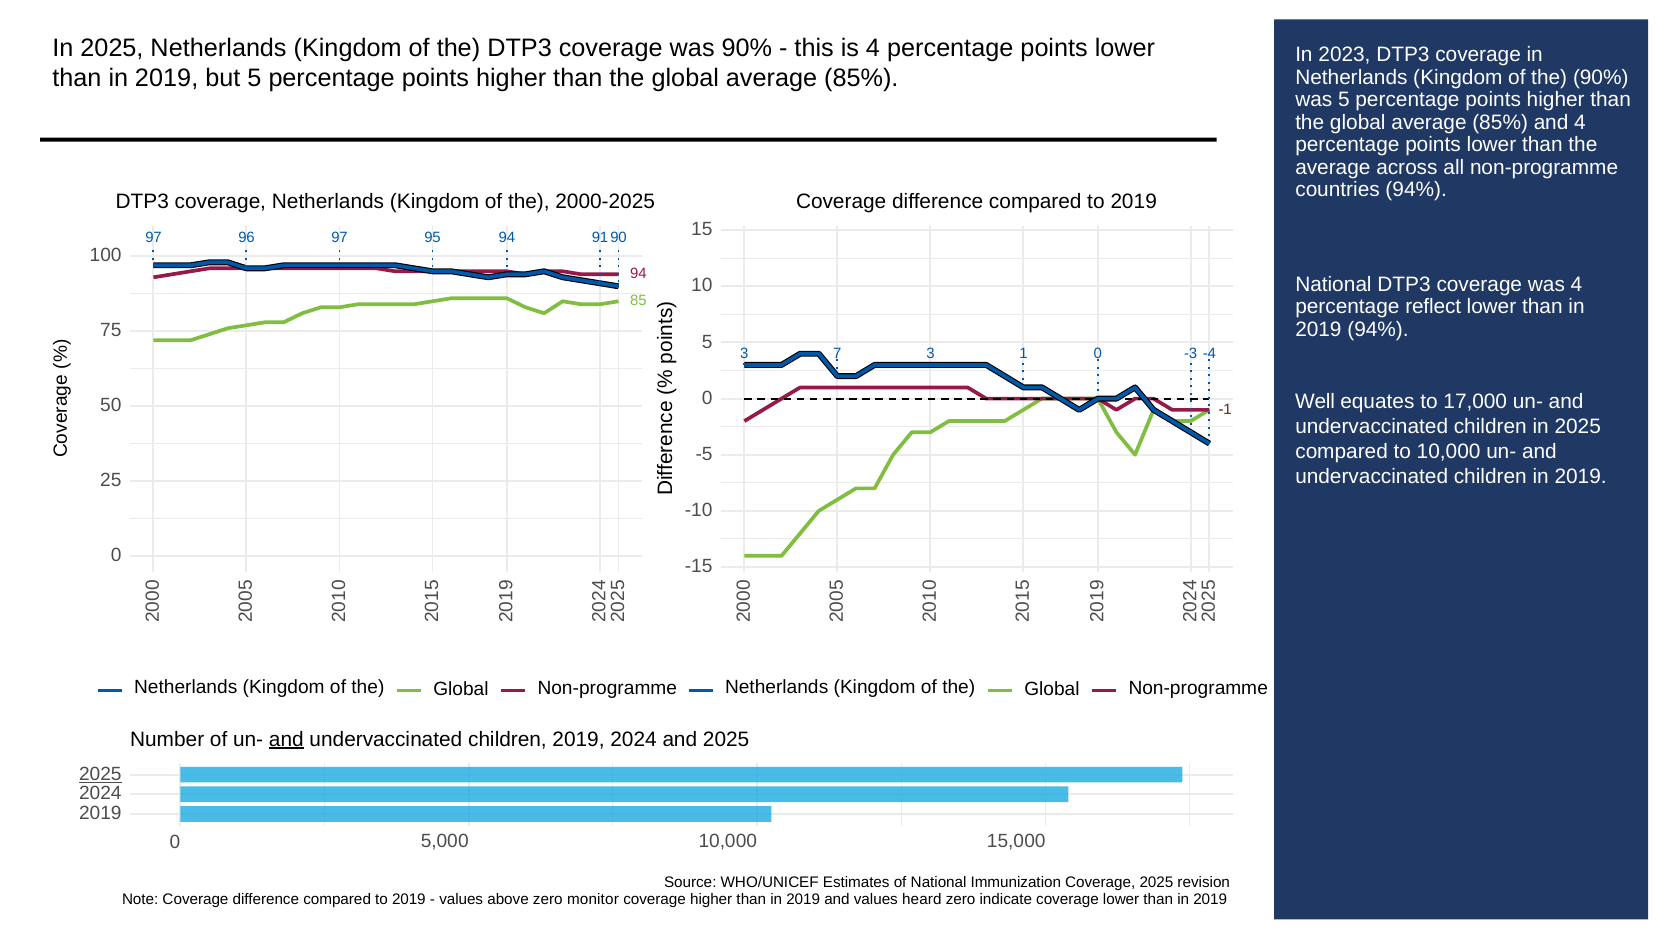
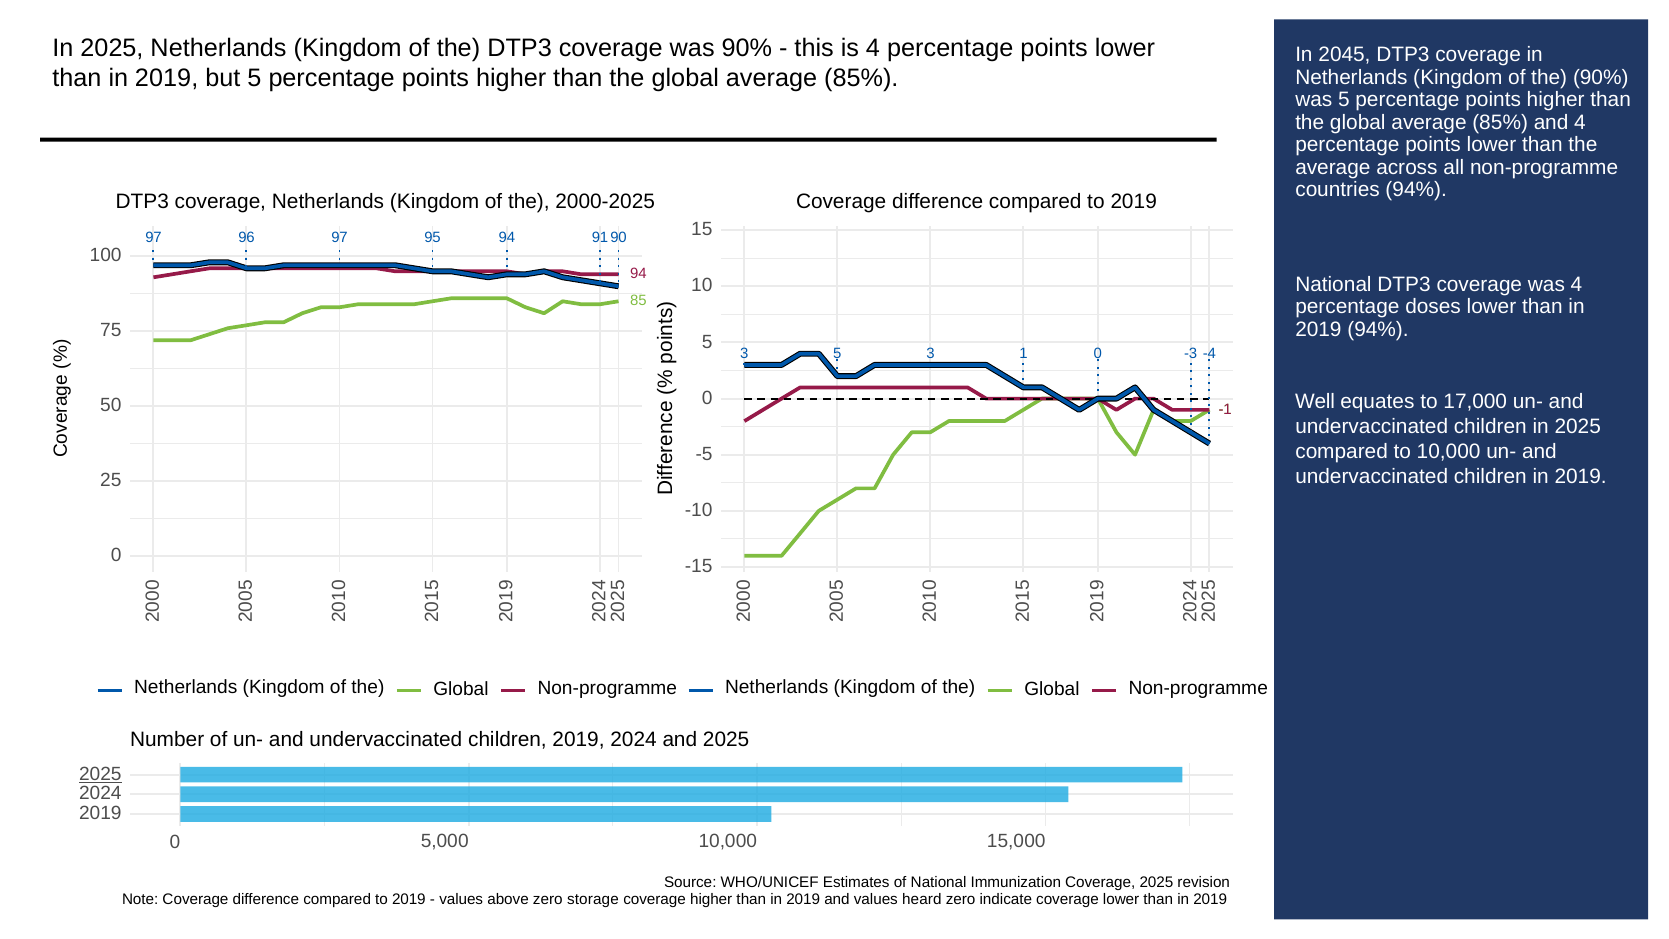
2023: 2023 -> 2045
reflect: reflect -> doses
3 7: 7 -> 5
and at (286, 739) underline: present -> none
monitor: monitor -> storage
